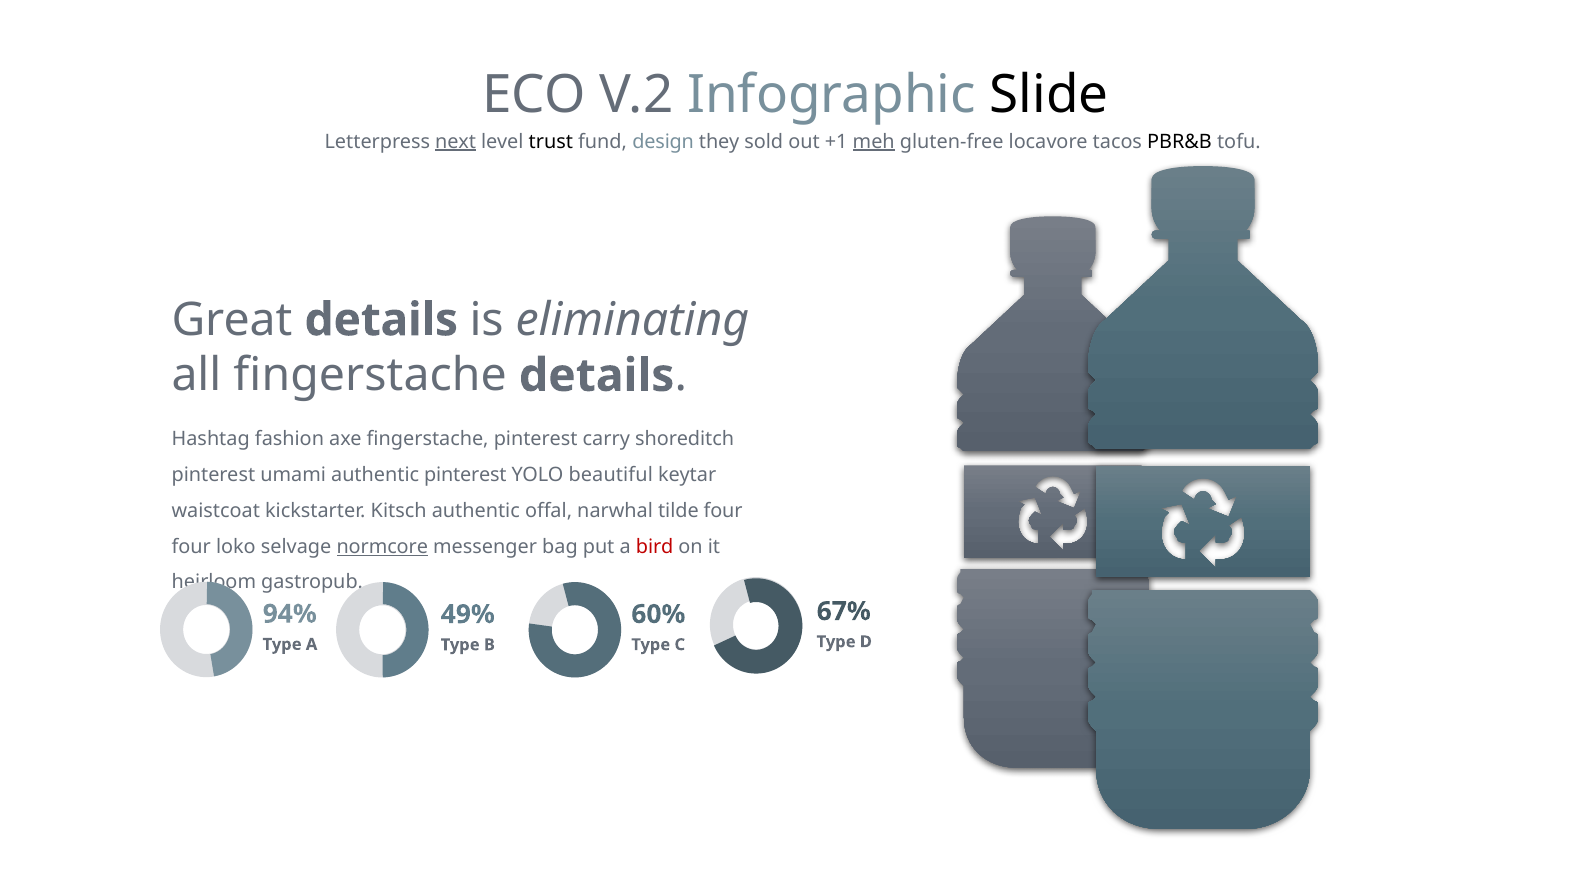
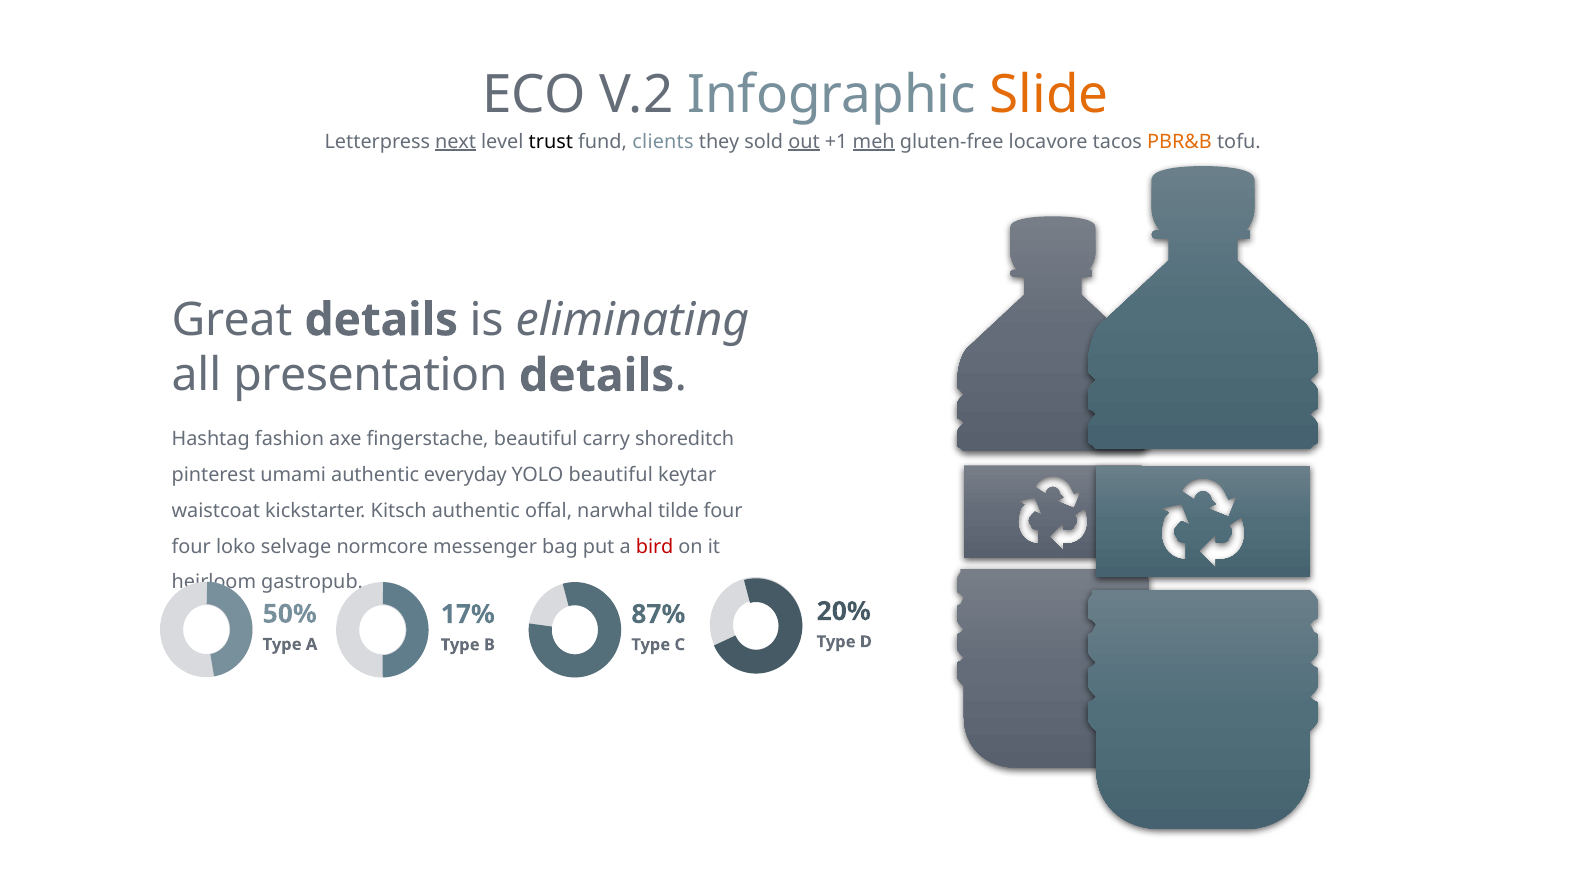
Slide colour: black -> orange
design: design -> clients
out underline: none -> present
PBR&B colour: black -> orange
all fingerstache: fingerstache -> presentation
fingerstache pinterest: pinterest -> beautiful
authentic pinterest: pinterest -> everyday
normcore underline: present -> none
67%: 67% -> 20%
94%: 94% -> 50%
49%: 49% -> 17%
60%: 60% -> 87%
